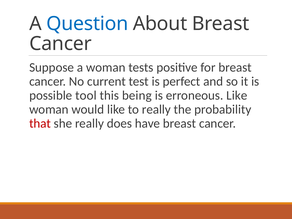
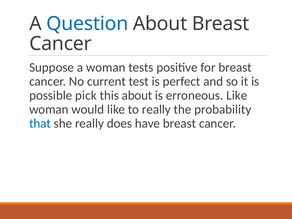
tool: tool -> pick
this being: being -> about
that colour: red -> blue
